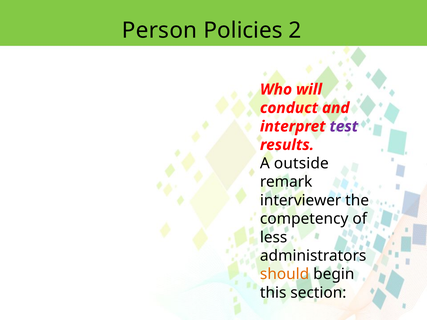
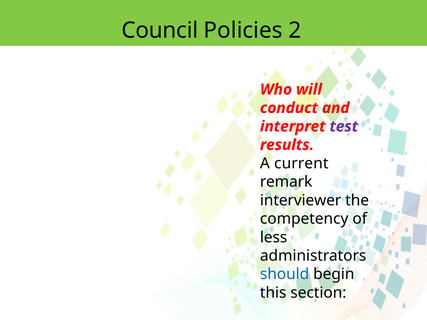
Person: Person -> Council
outside: outside -> current
should colour: orange -> blue
